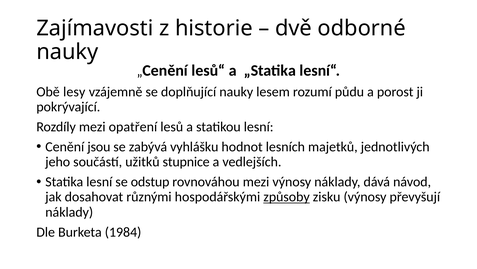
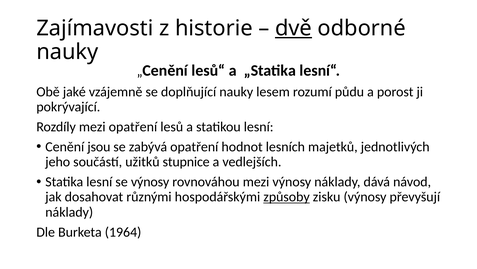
dvě underline: none -> present
lesy: lesy -> jaké
zabývá vyhlášku: vyhlášku -> opatření
se odstup: odstup -> výnosy
1984: 1984 -> 1964
